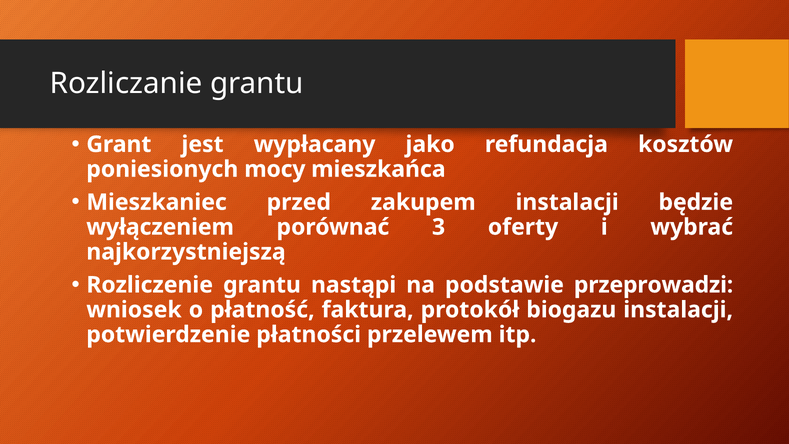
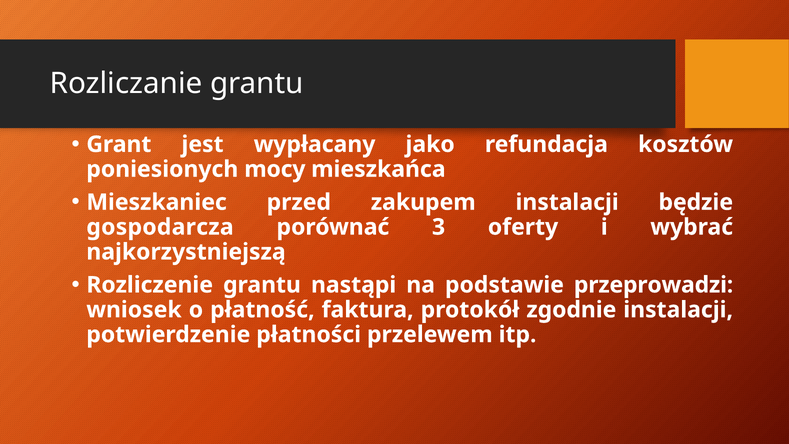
wyłączeniem: wyłączeniem -> gospodarcza
biogazu: biogazu -> zgodnie
